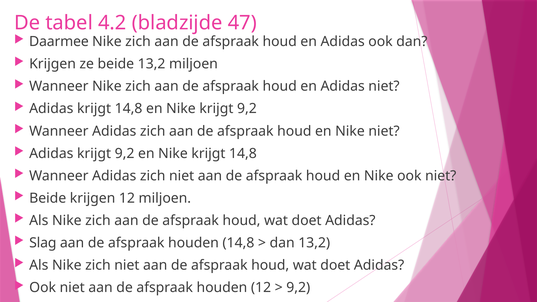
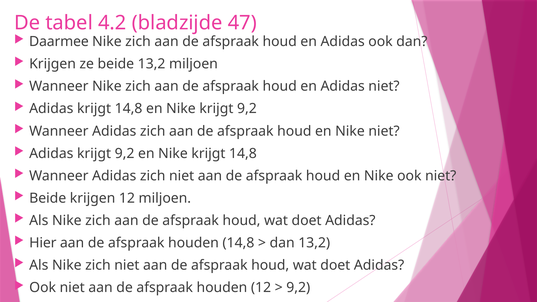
Slag: Slag -> Hier
